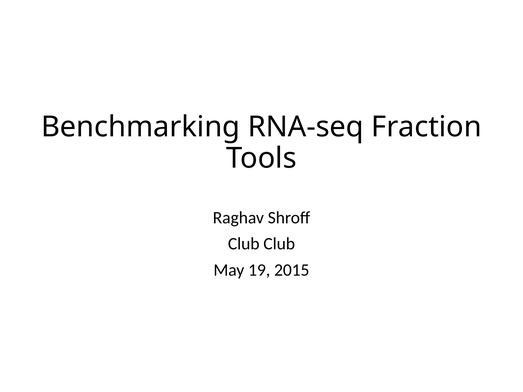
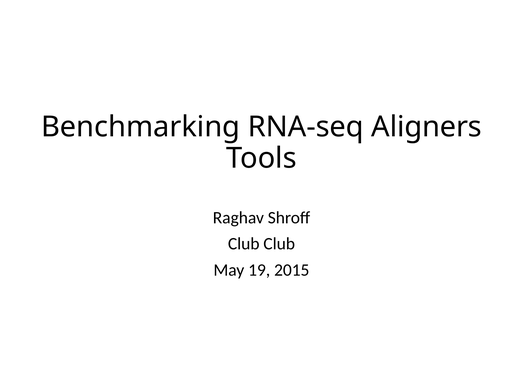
Fraction: Fraction -> Aligners
